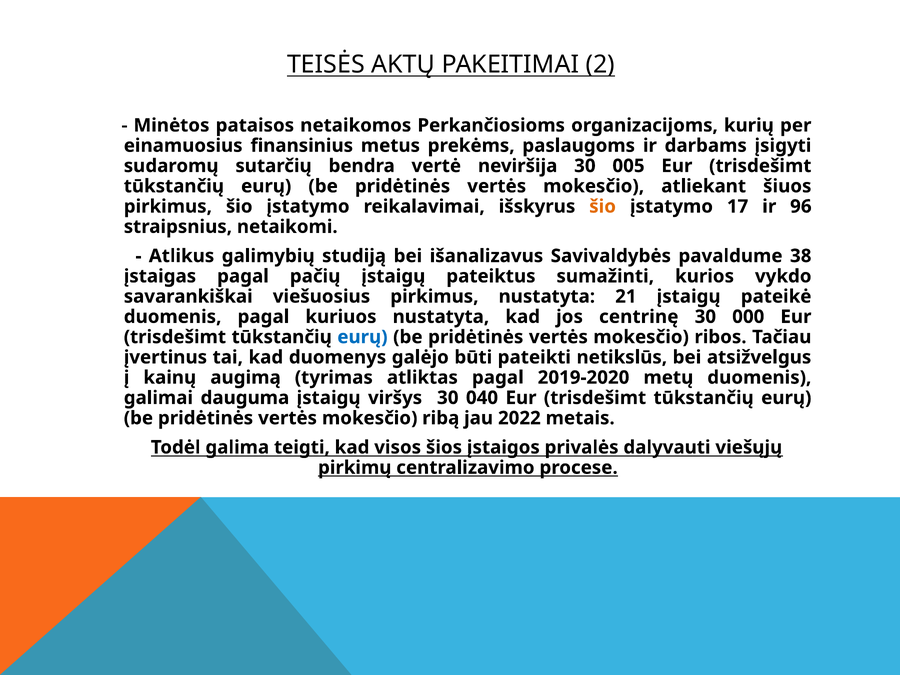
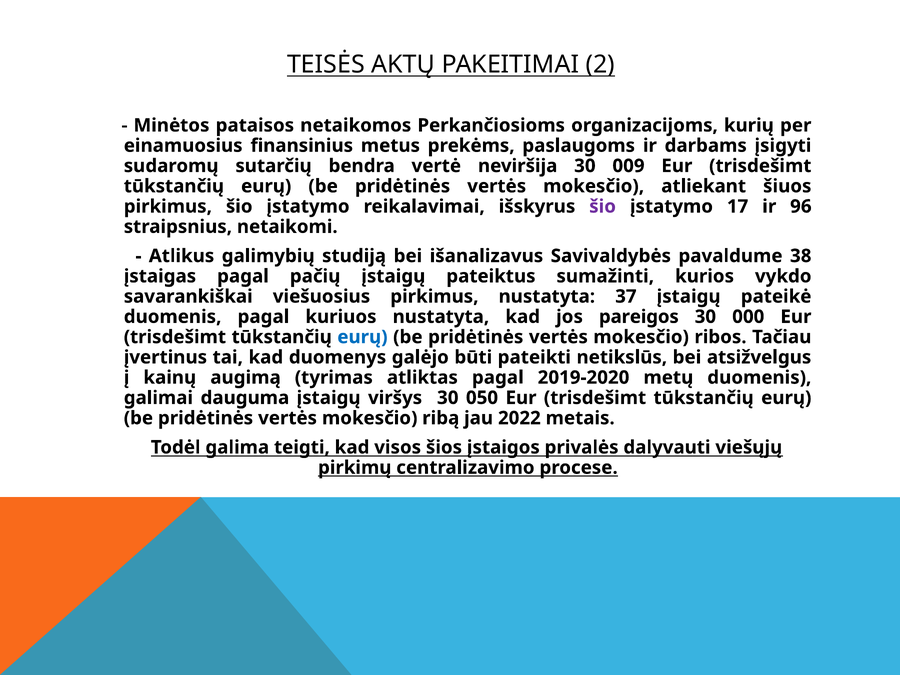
005: 005 -> 009
šio at (603, 206) colour: orange -> purple
21: 21 -> 37
centrinę: centrinę -> pareigos
040: 040 -> 050
